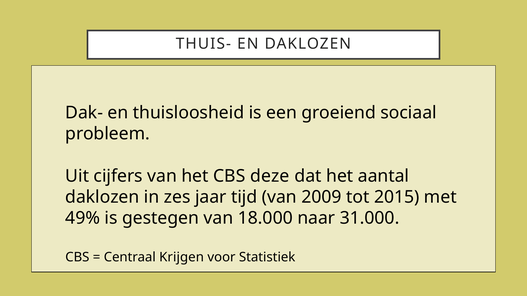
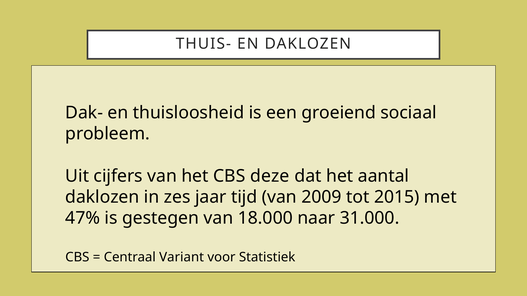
49%: 49% -> 47%
Krijgen: Krijgen -> Variant
